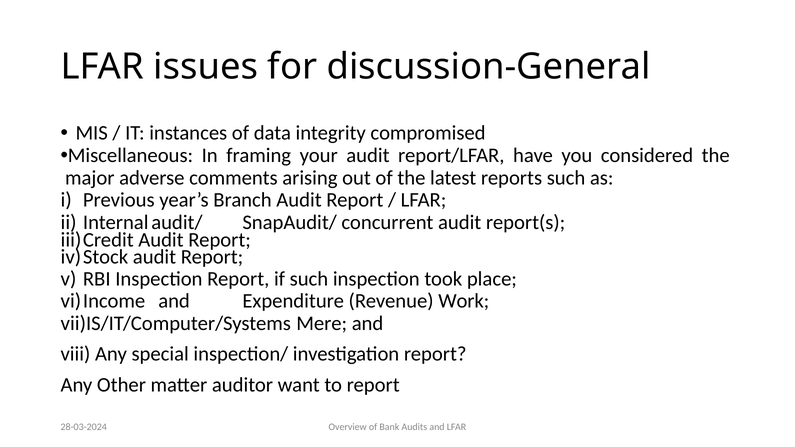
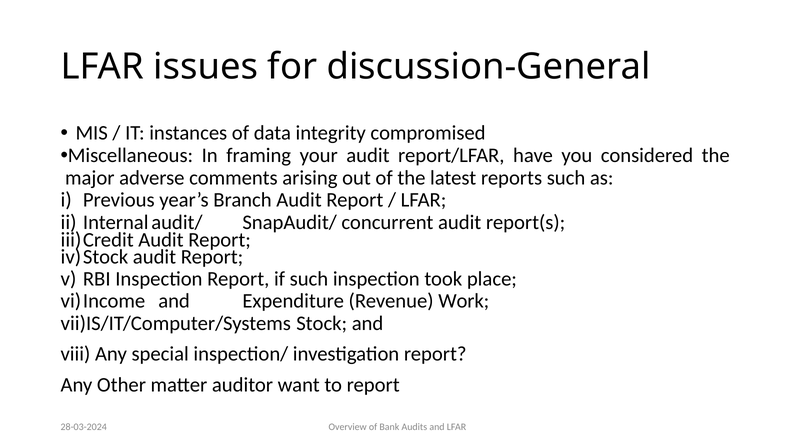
Mere: Mere -> Stock
